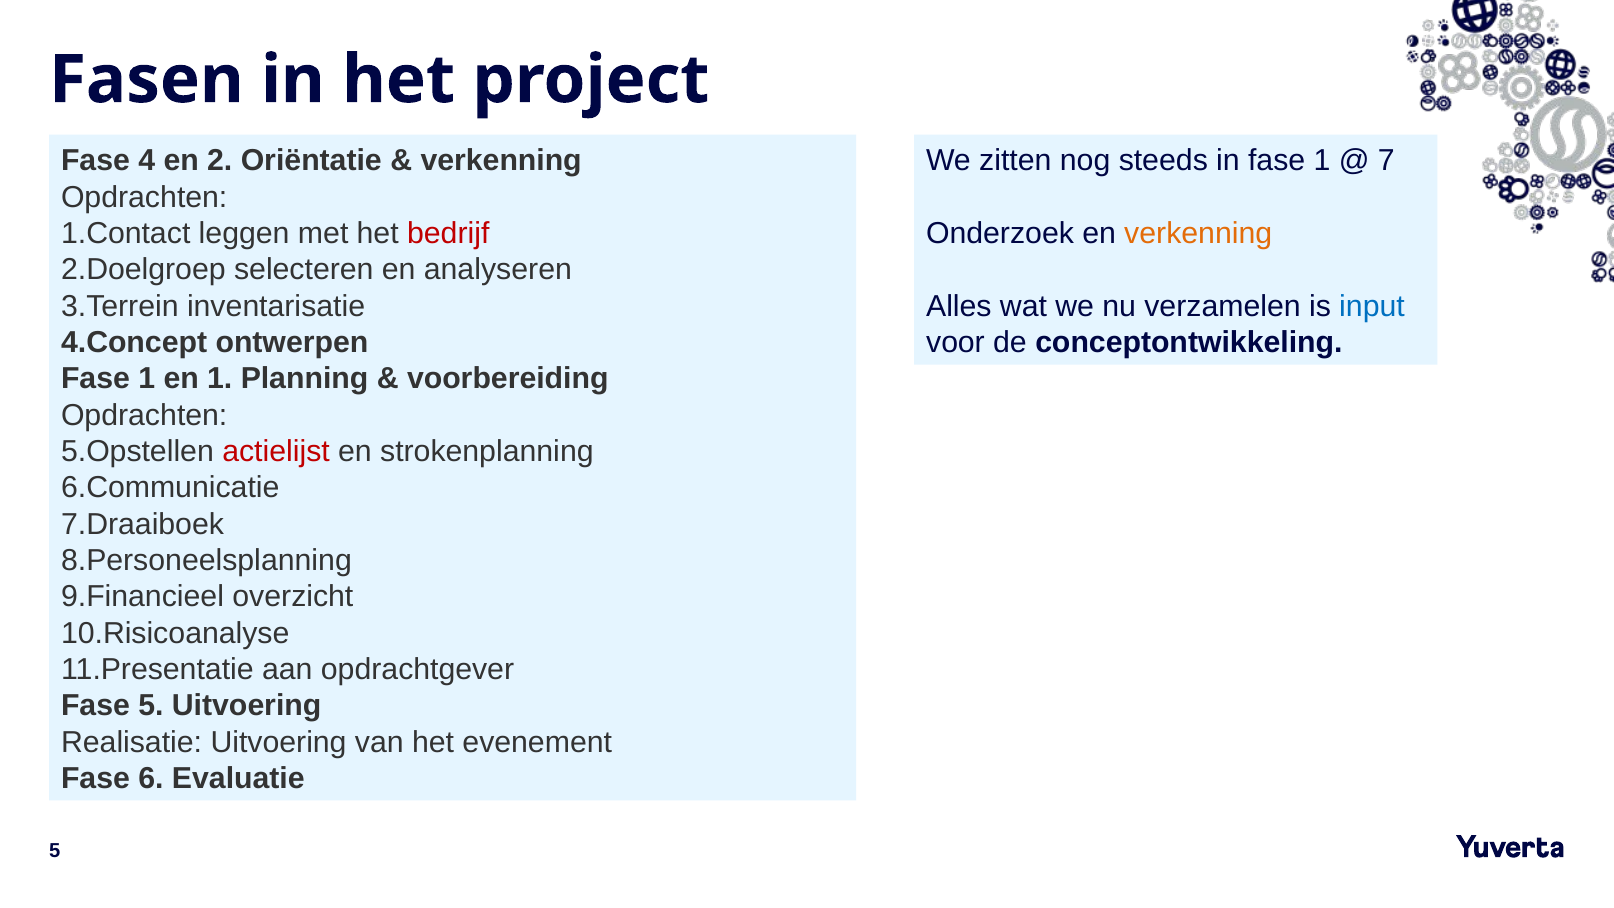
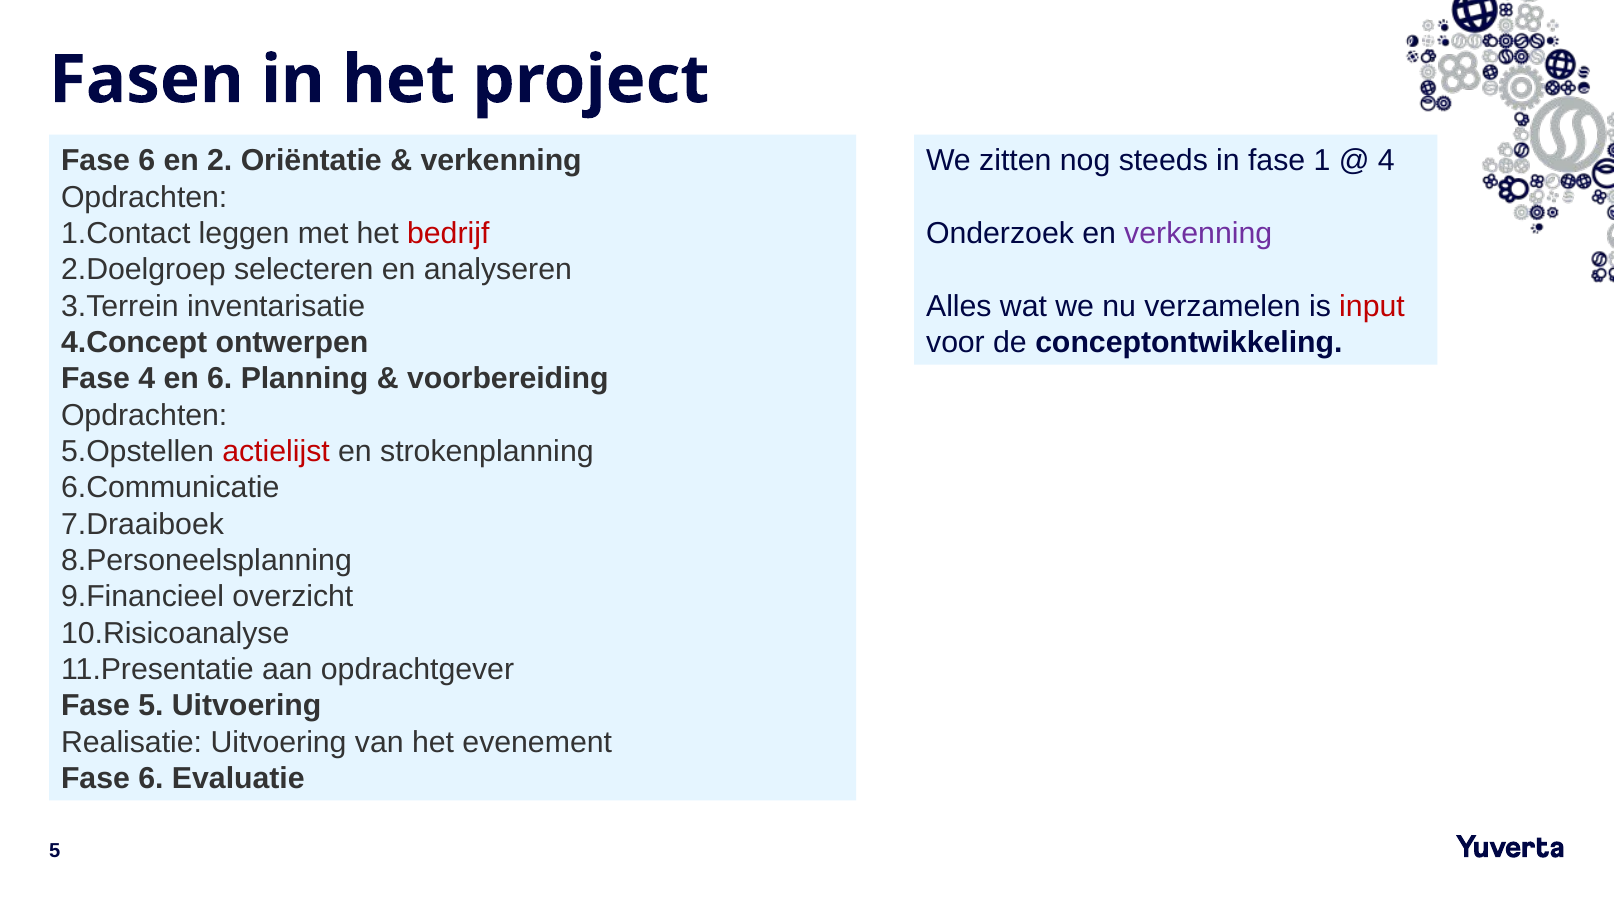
4 at (147, 161): 4 -> 6
7 at (1386, 161): 7 -> 4
verkenning at (1198, 234) colour: orange -> purple
input colour: blue -> red
1 at (147, 379): 1 -> 4
en 1: 1 -> 6
